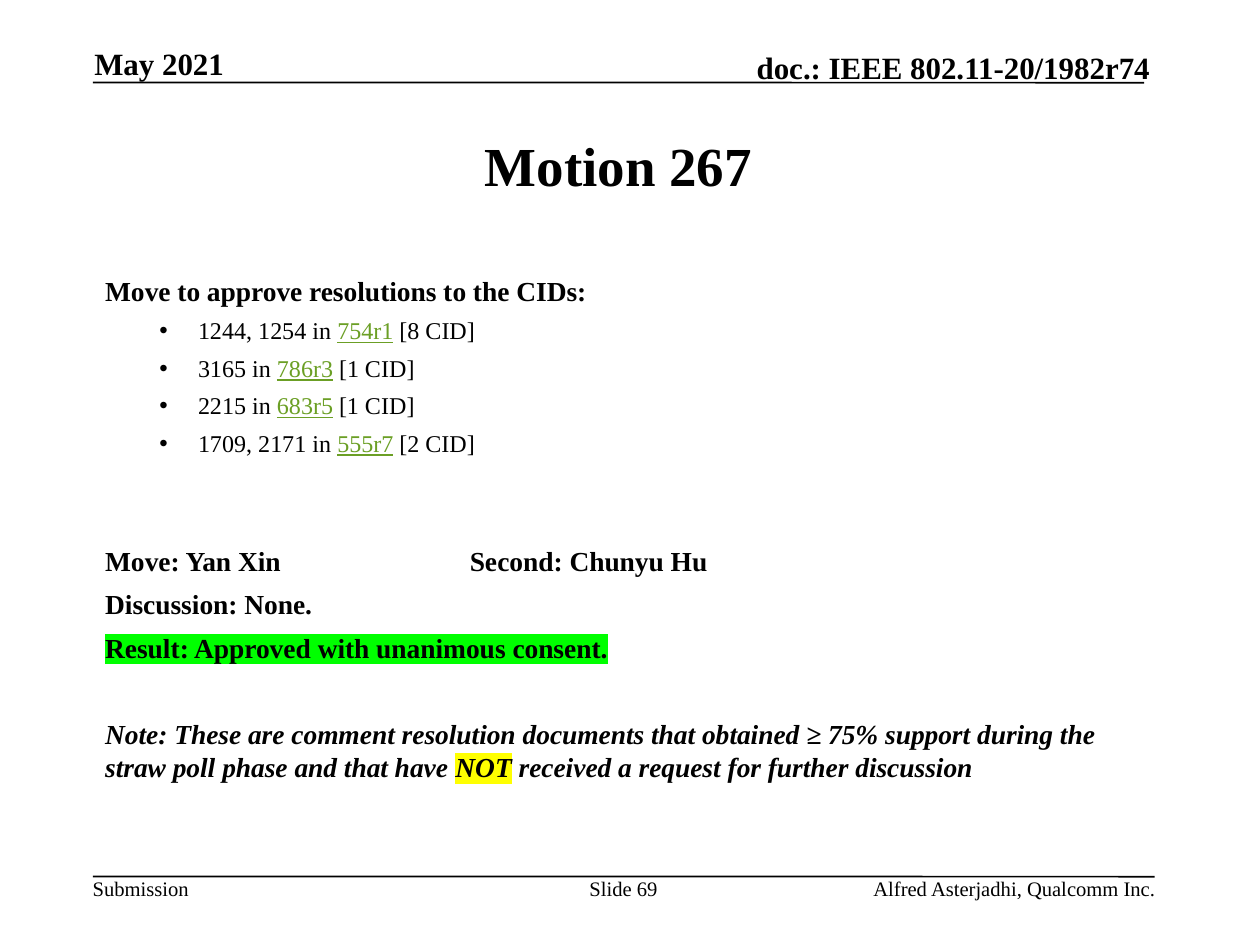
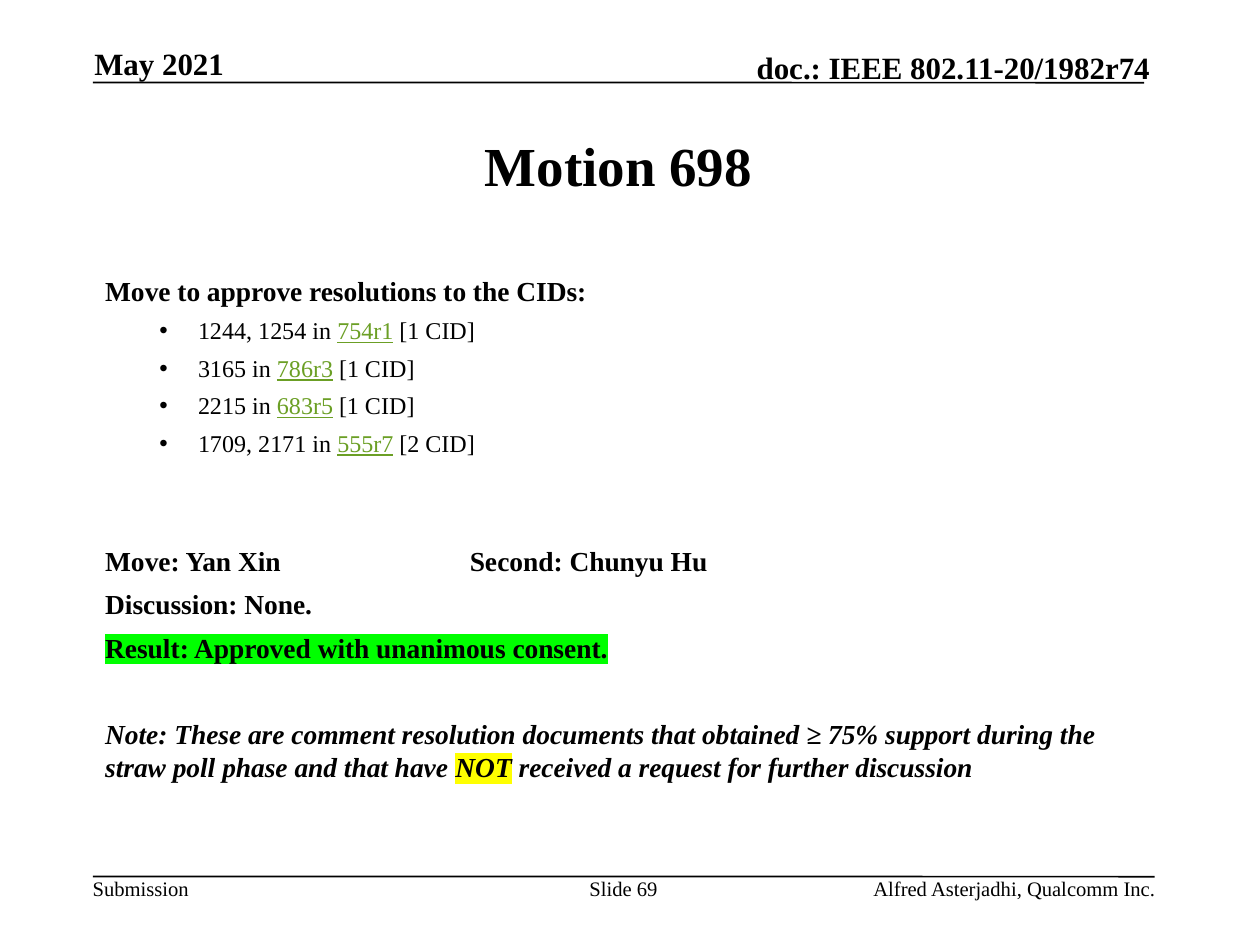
267: 267 -> 698
754r1 8: 8 -> 1
